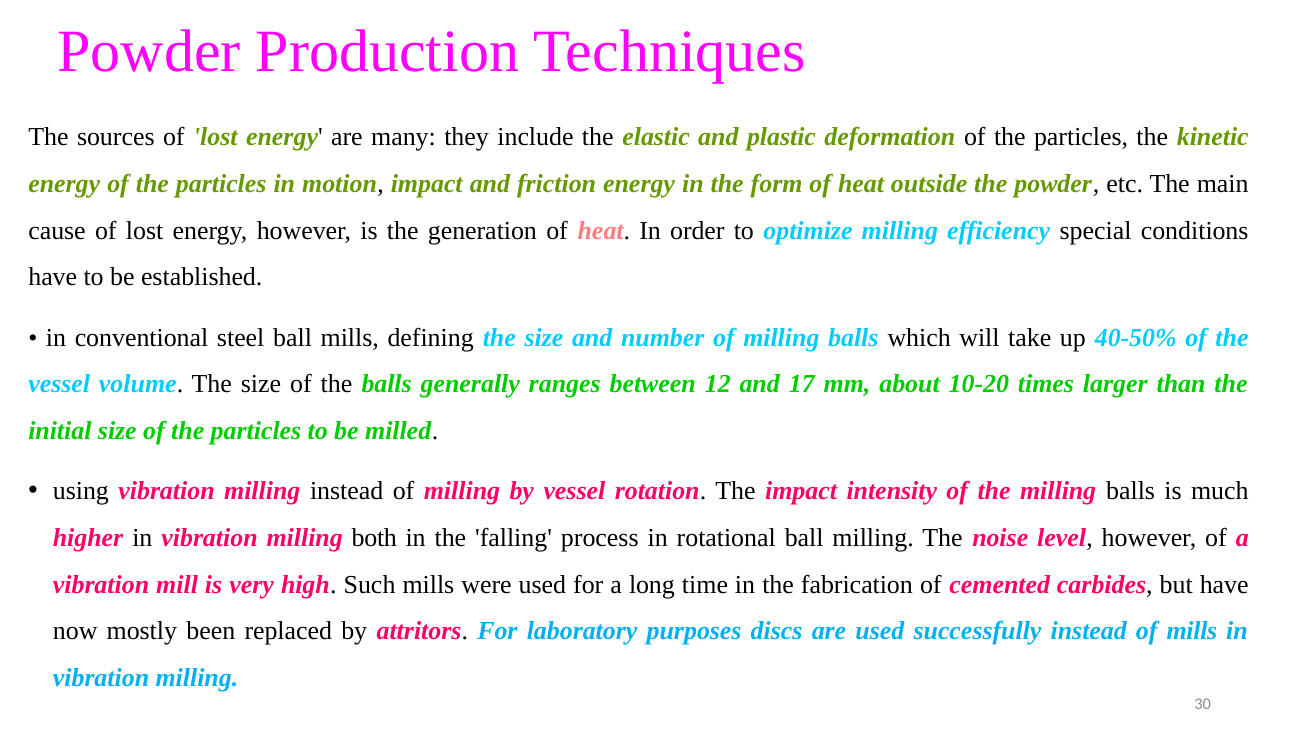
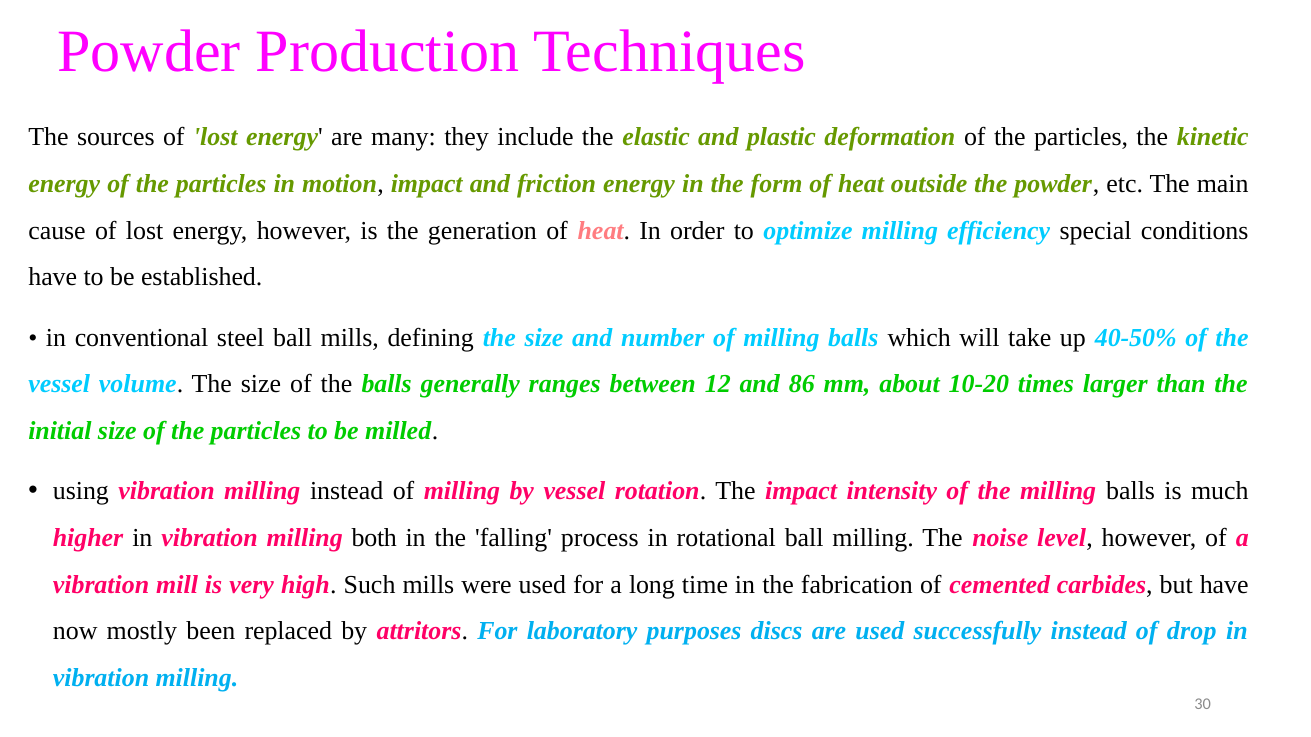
17: 17 -> 86
of mills: mills -> drop
